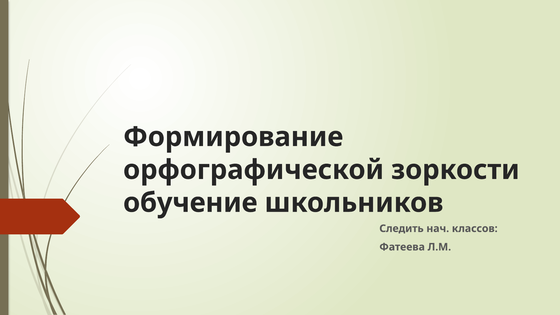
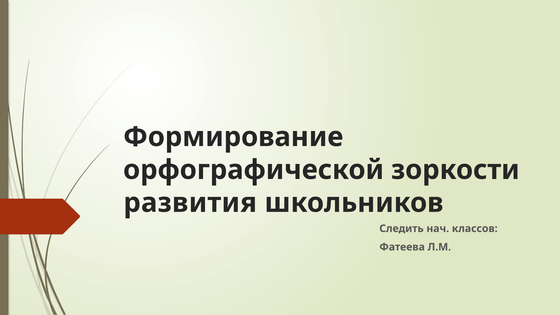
обучение: обучение -> развития
